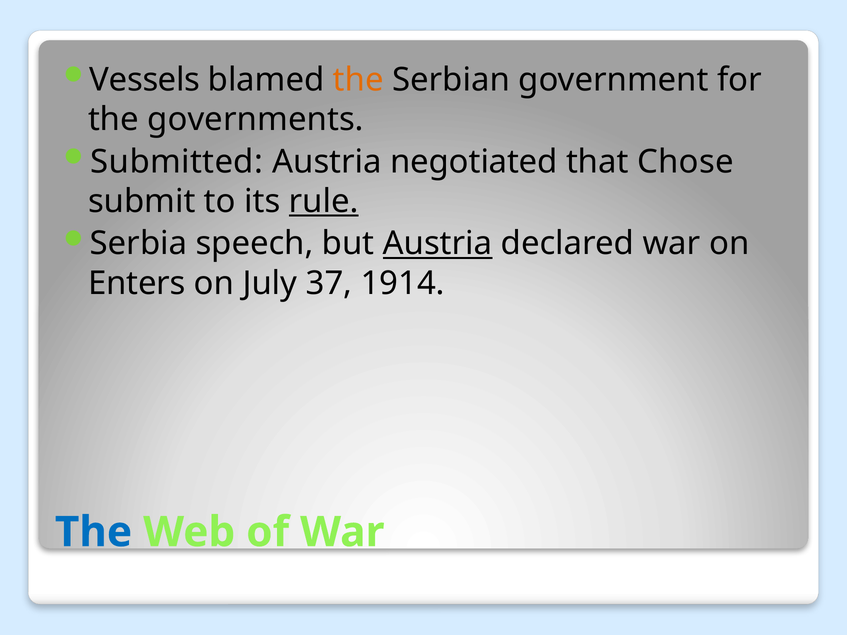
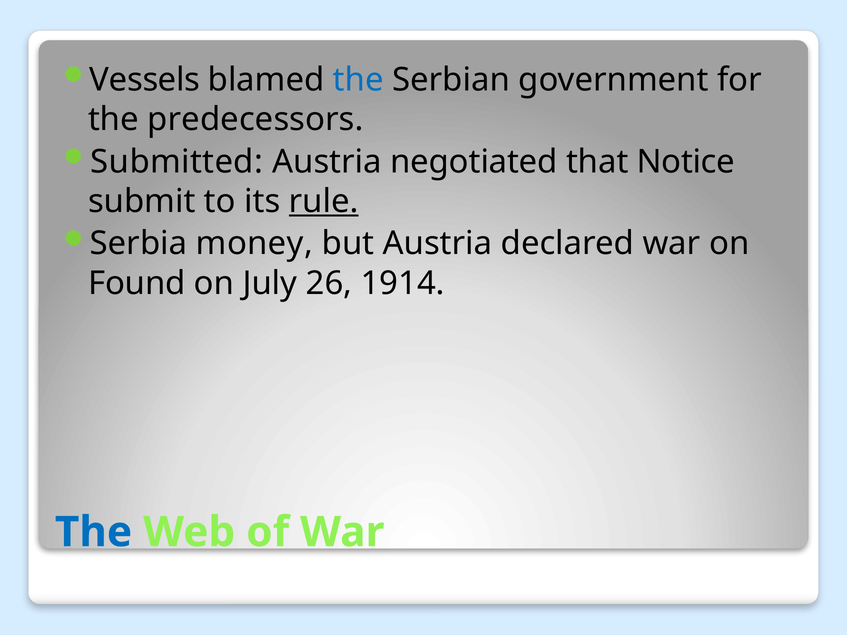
the at (358, 80) colour: orange -> blue
governments: governments -> predecessors
Chose: Chose -> Notice
speech: speech -> money
Austria at (438, 244) underline: present -> none
Enters: Enters -> Found
37: 37 -> 26
